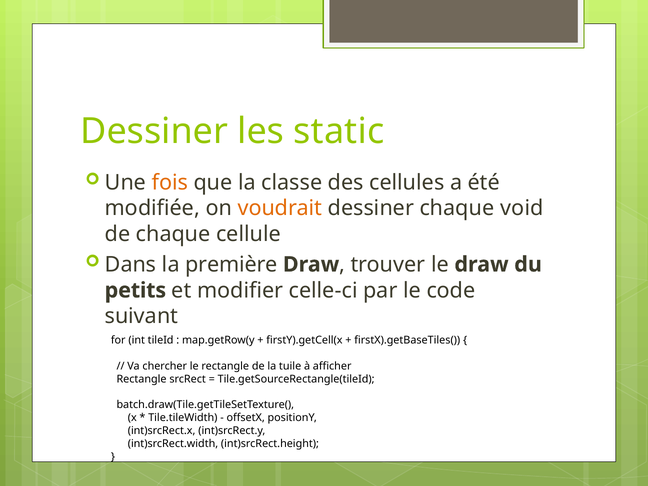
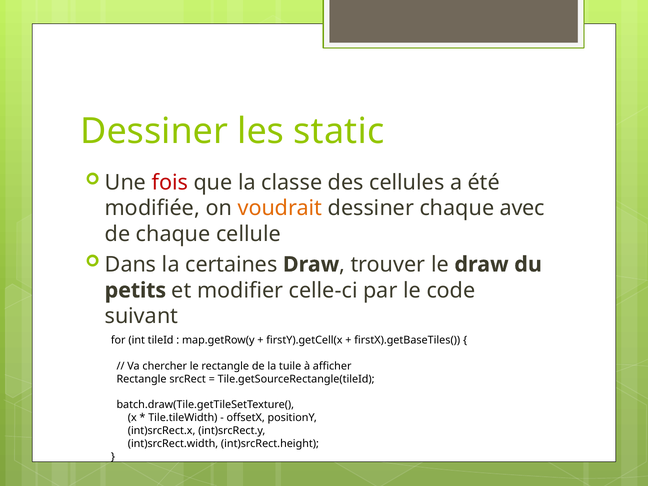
fois colour: orange -> red
void: void -> avec
première: première -> certaines
